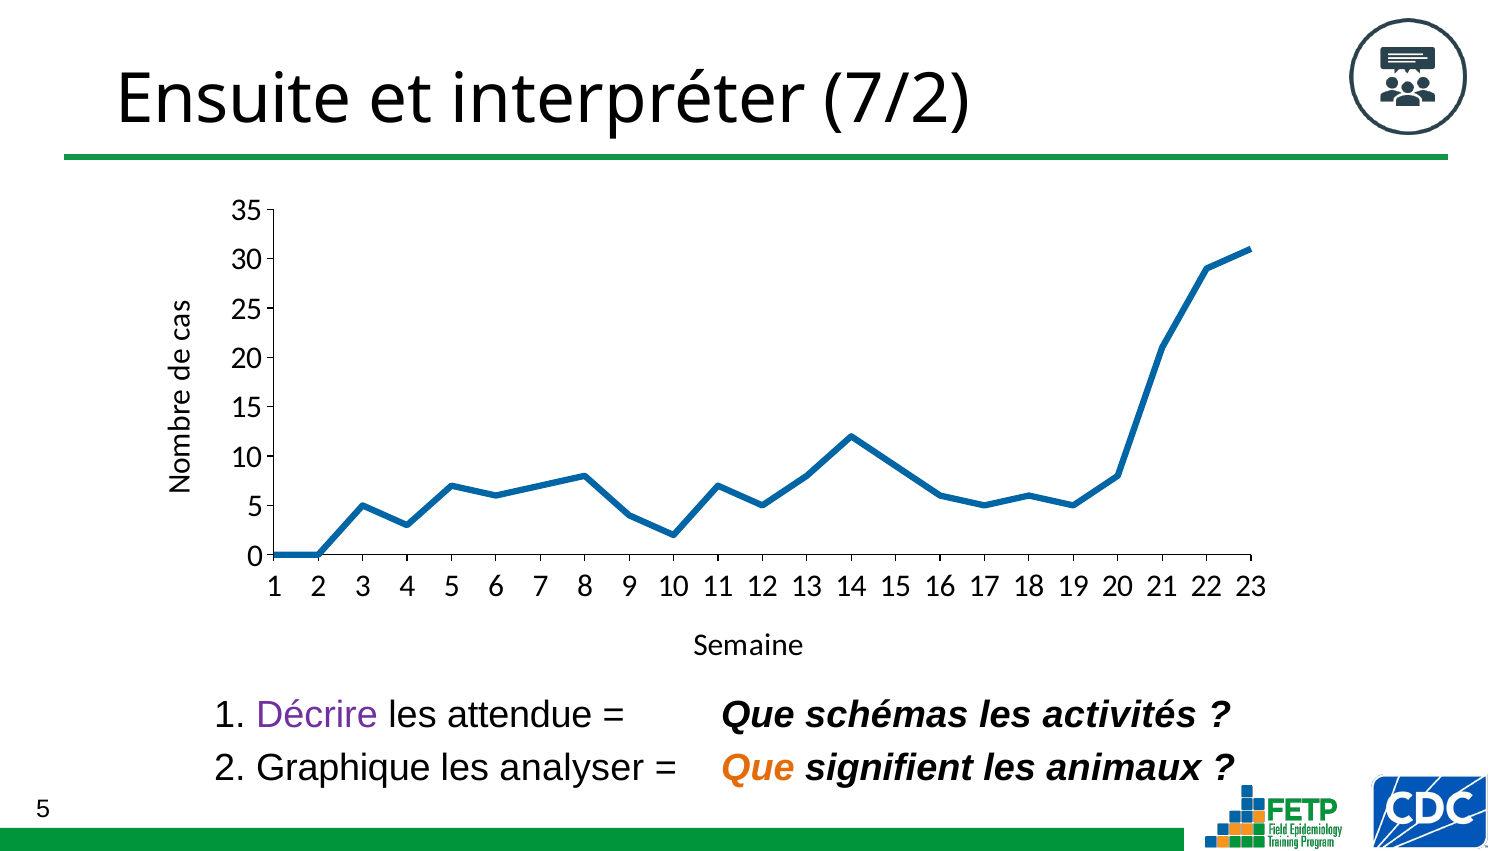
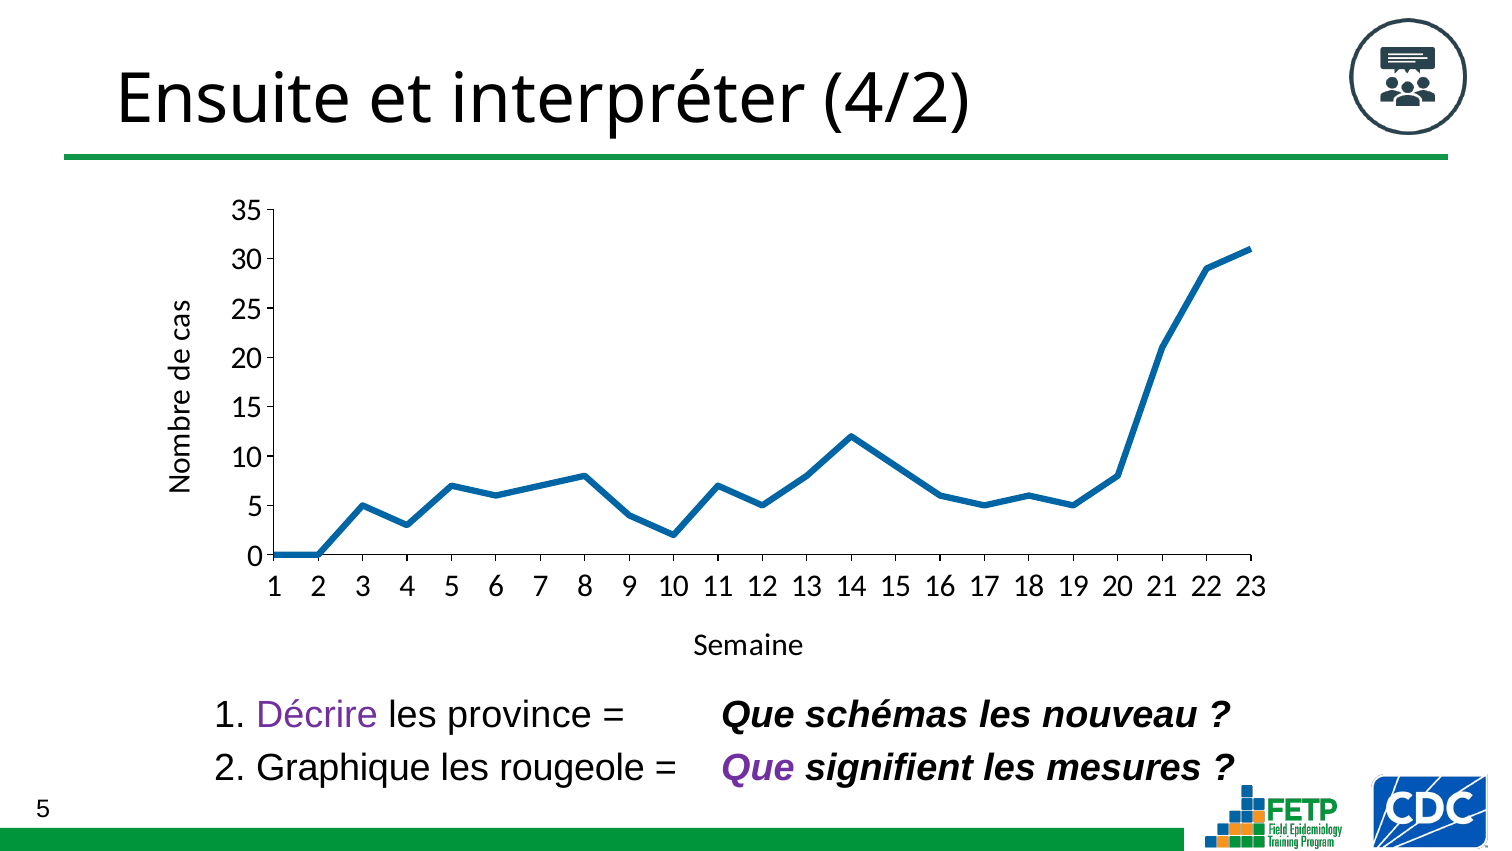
7/2: 7/2 -> 4/2
attendue: attendue -> province
activités: activités -> nouveau
analyser: analyser -> rougeole
Que at (758, 768) colour: orange -> purple
animaux: animaux -> mesures
